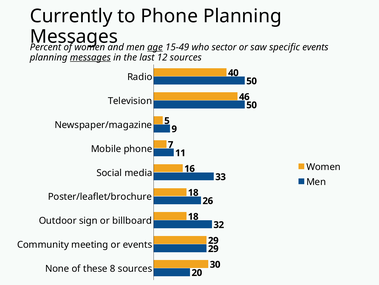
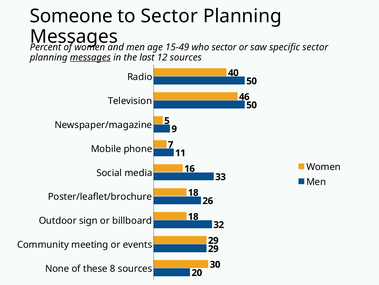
Currently: Currently -> Someone
to Phone: Phone -> Sector
age underline: present -> none
specific events: events -> sector
